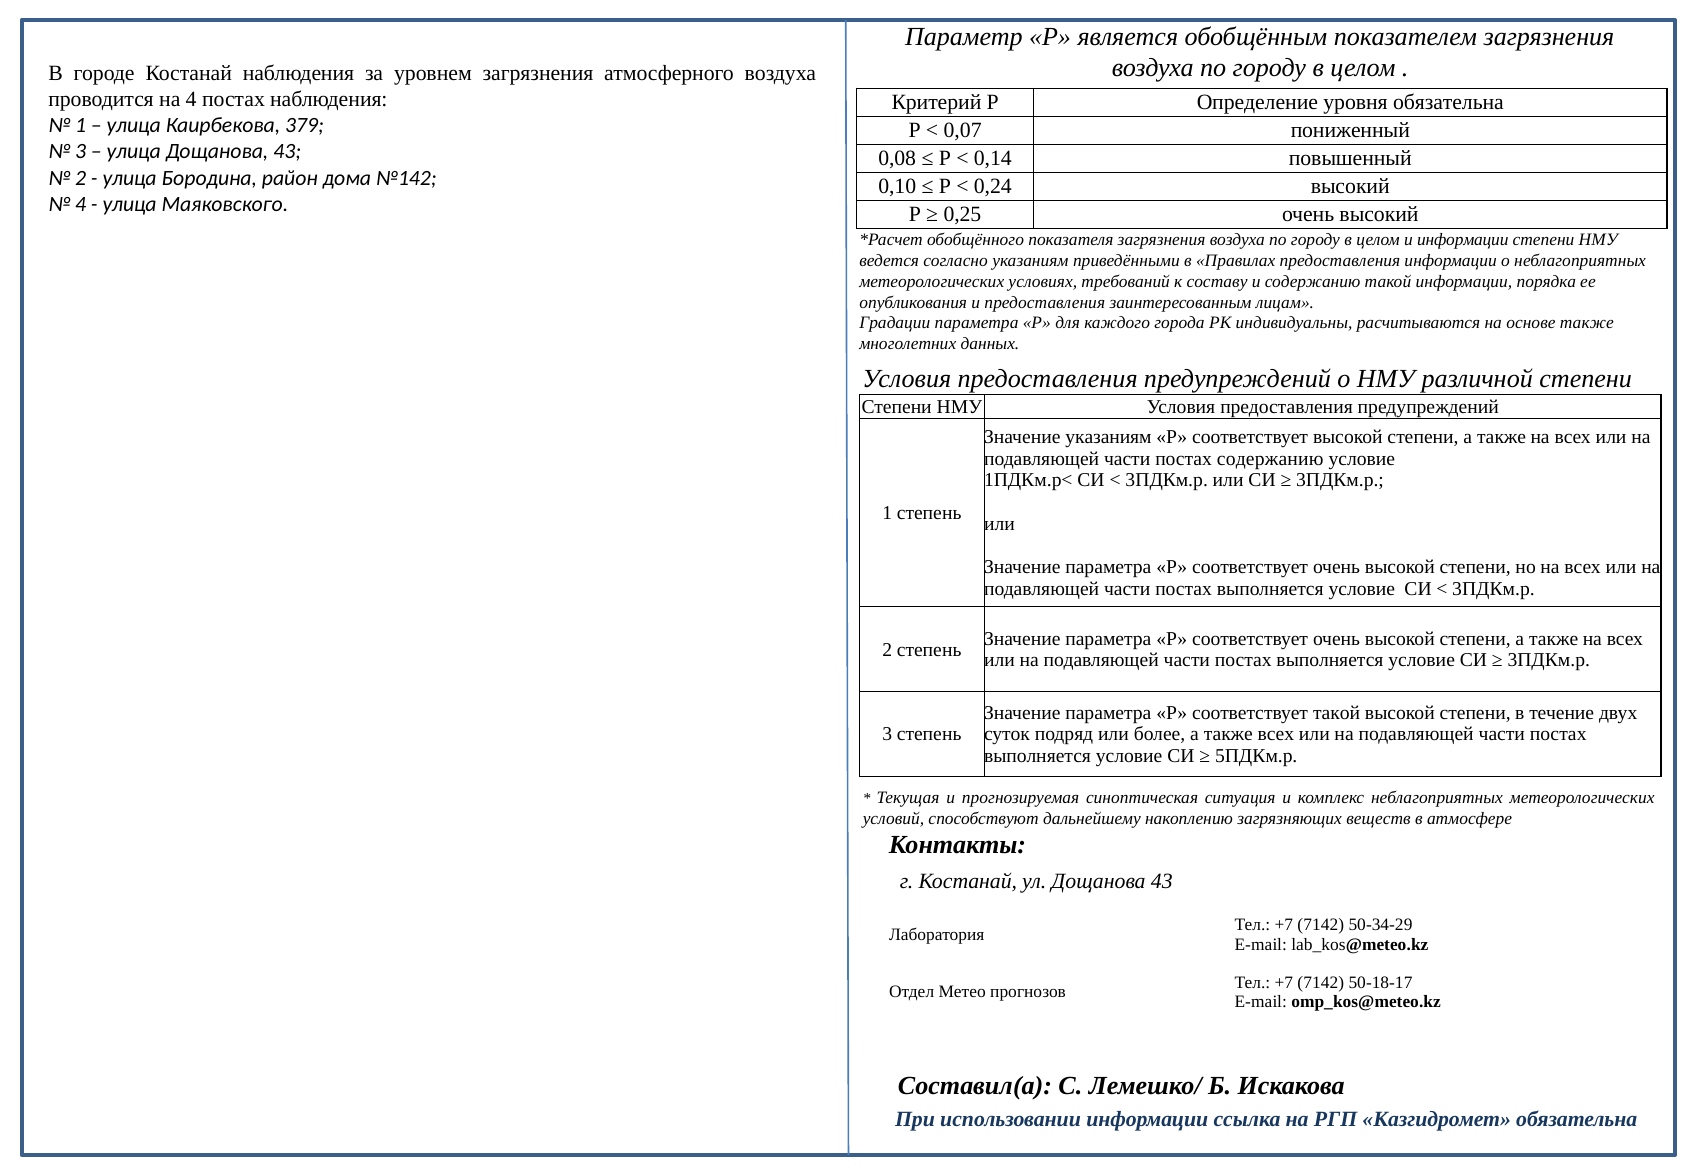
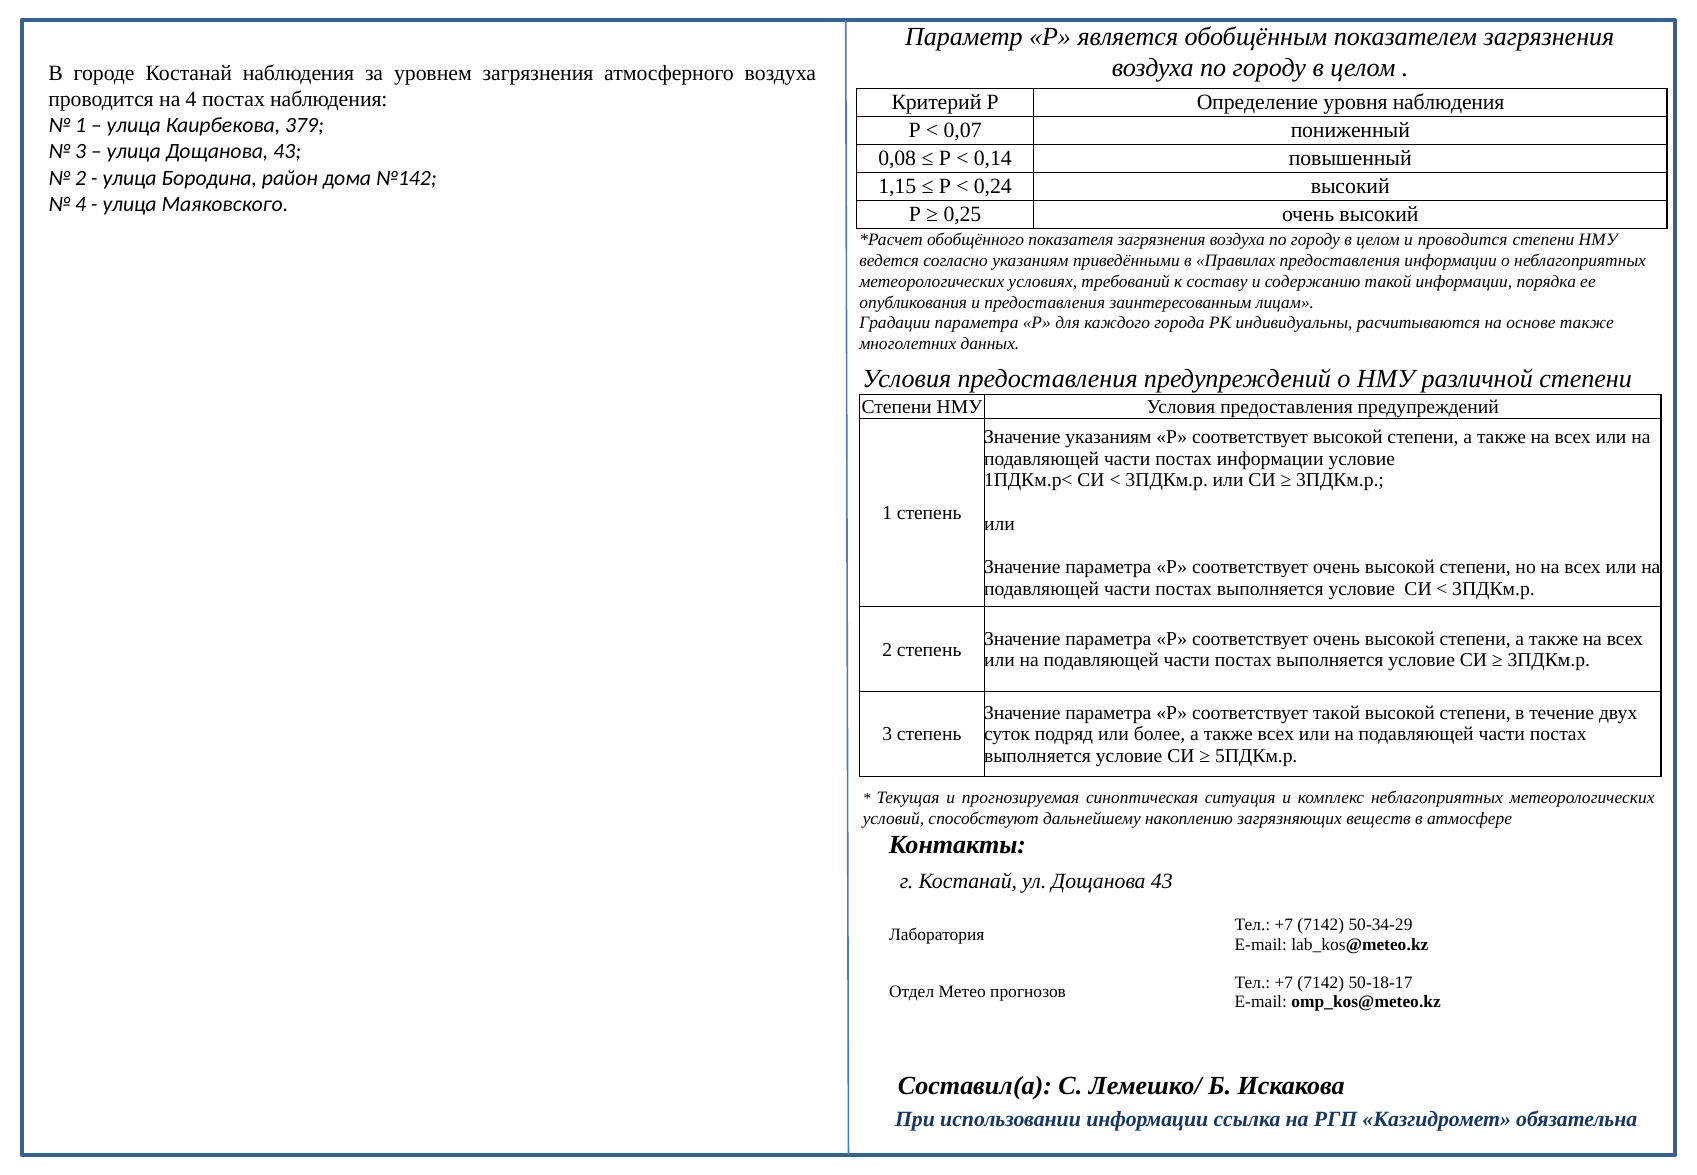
уровня обязательна: обязательна -> наблюдения
0,10: 0,10 -> 1,15
и информации: информации -> проводится
постах содержанию: содержанию -> информации
